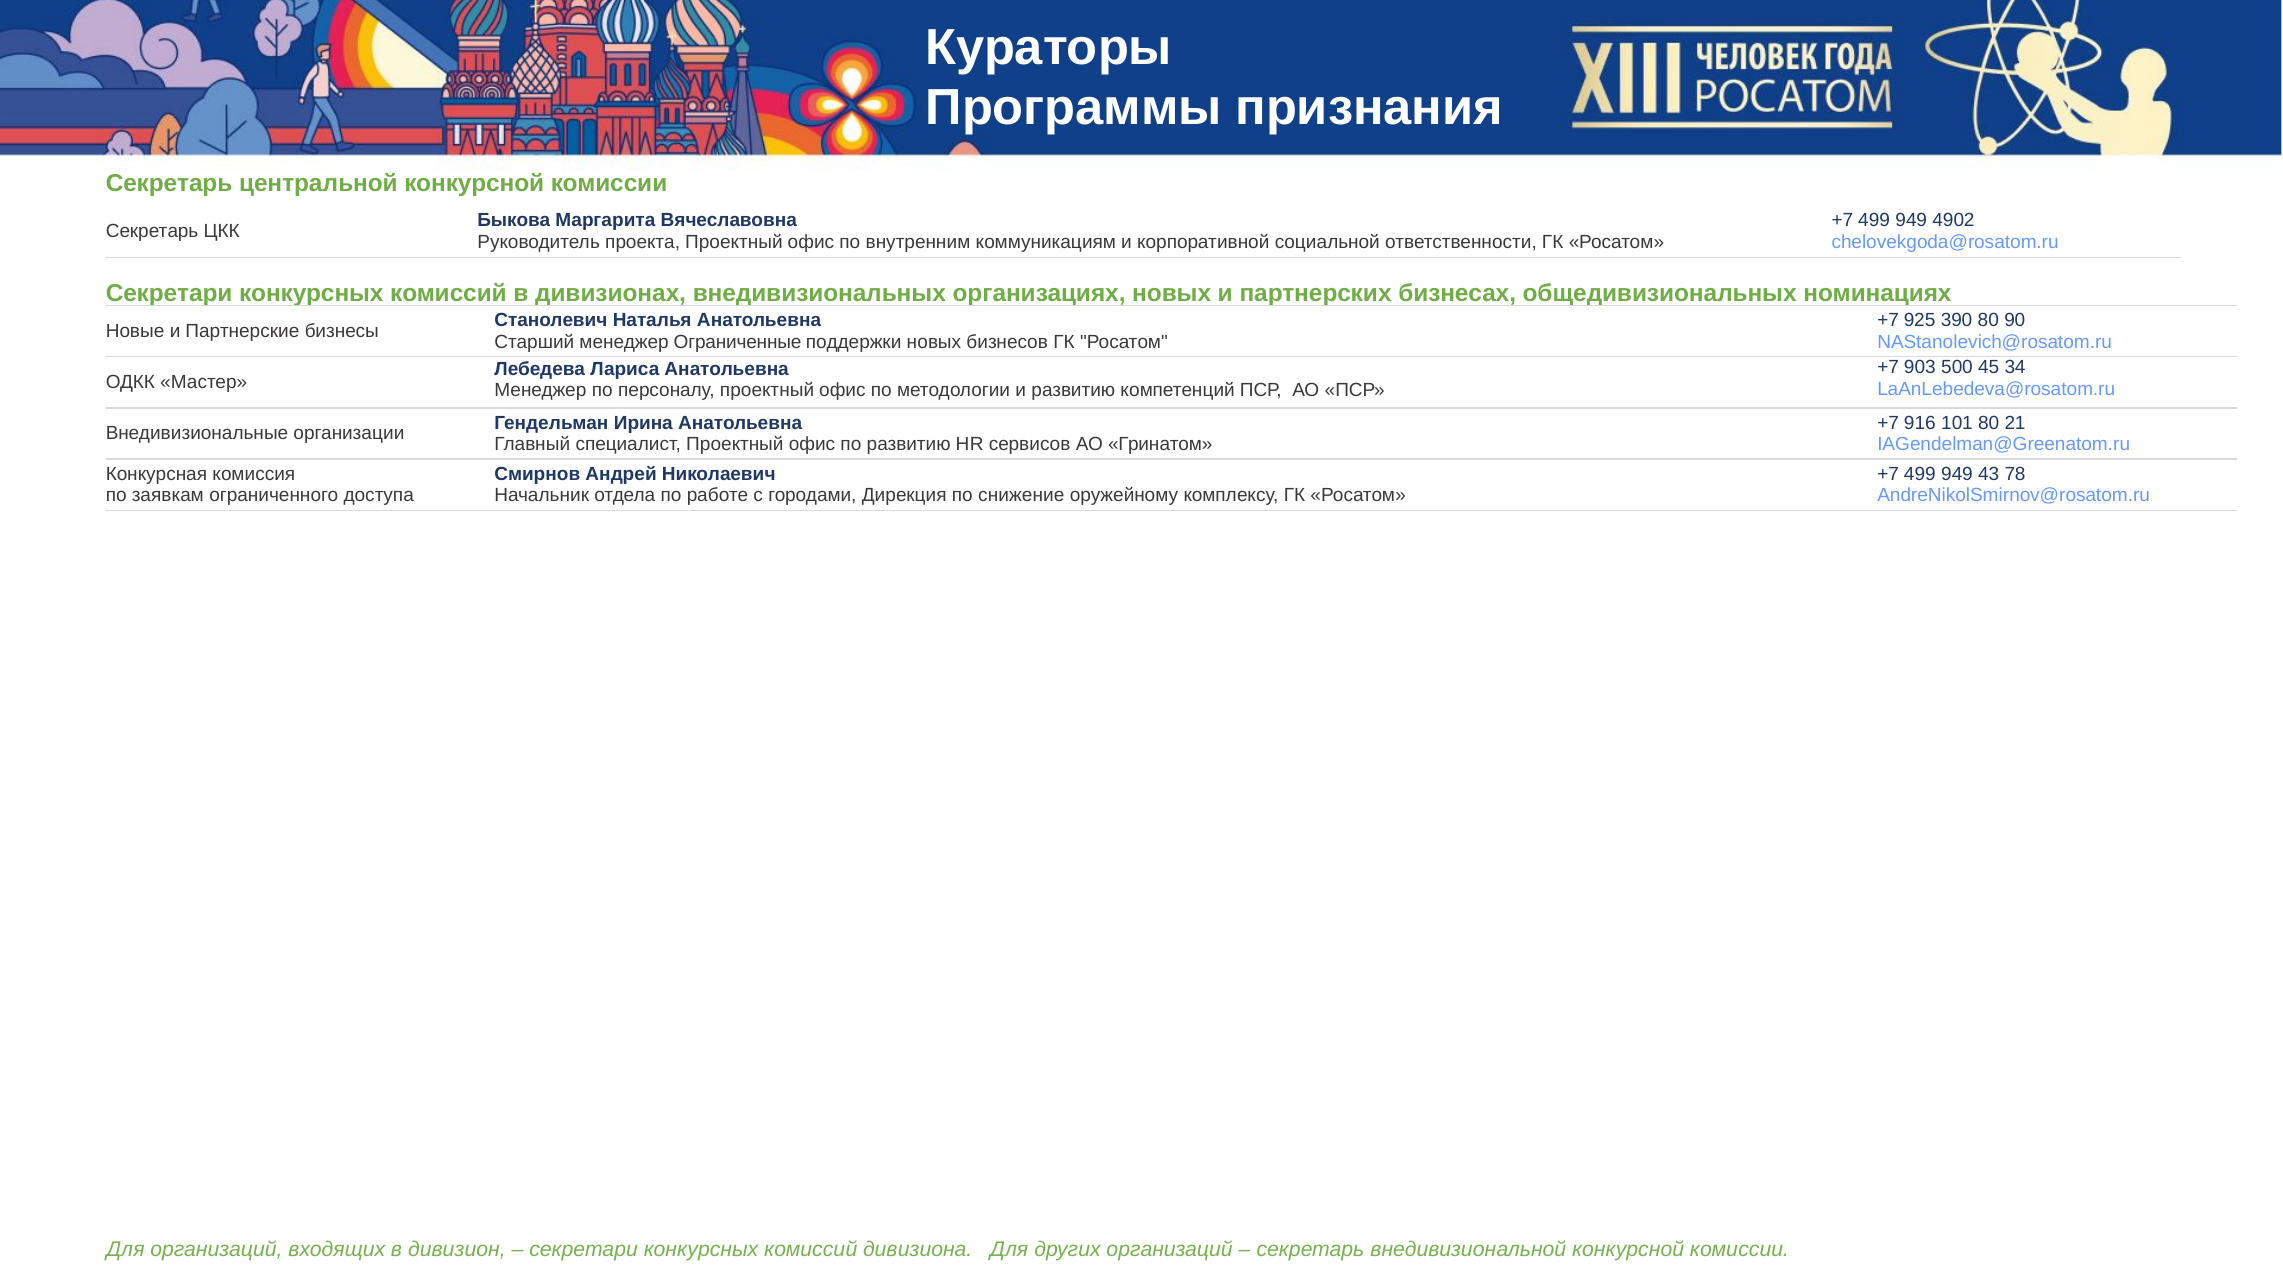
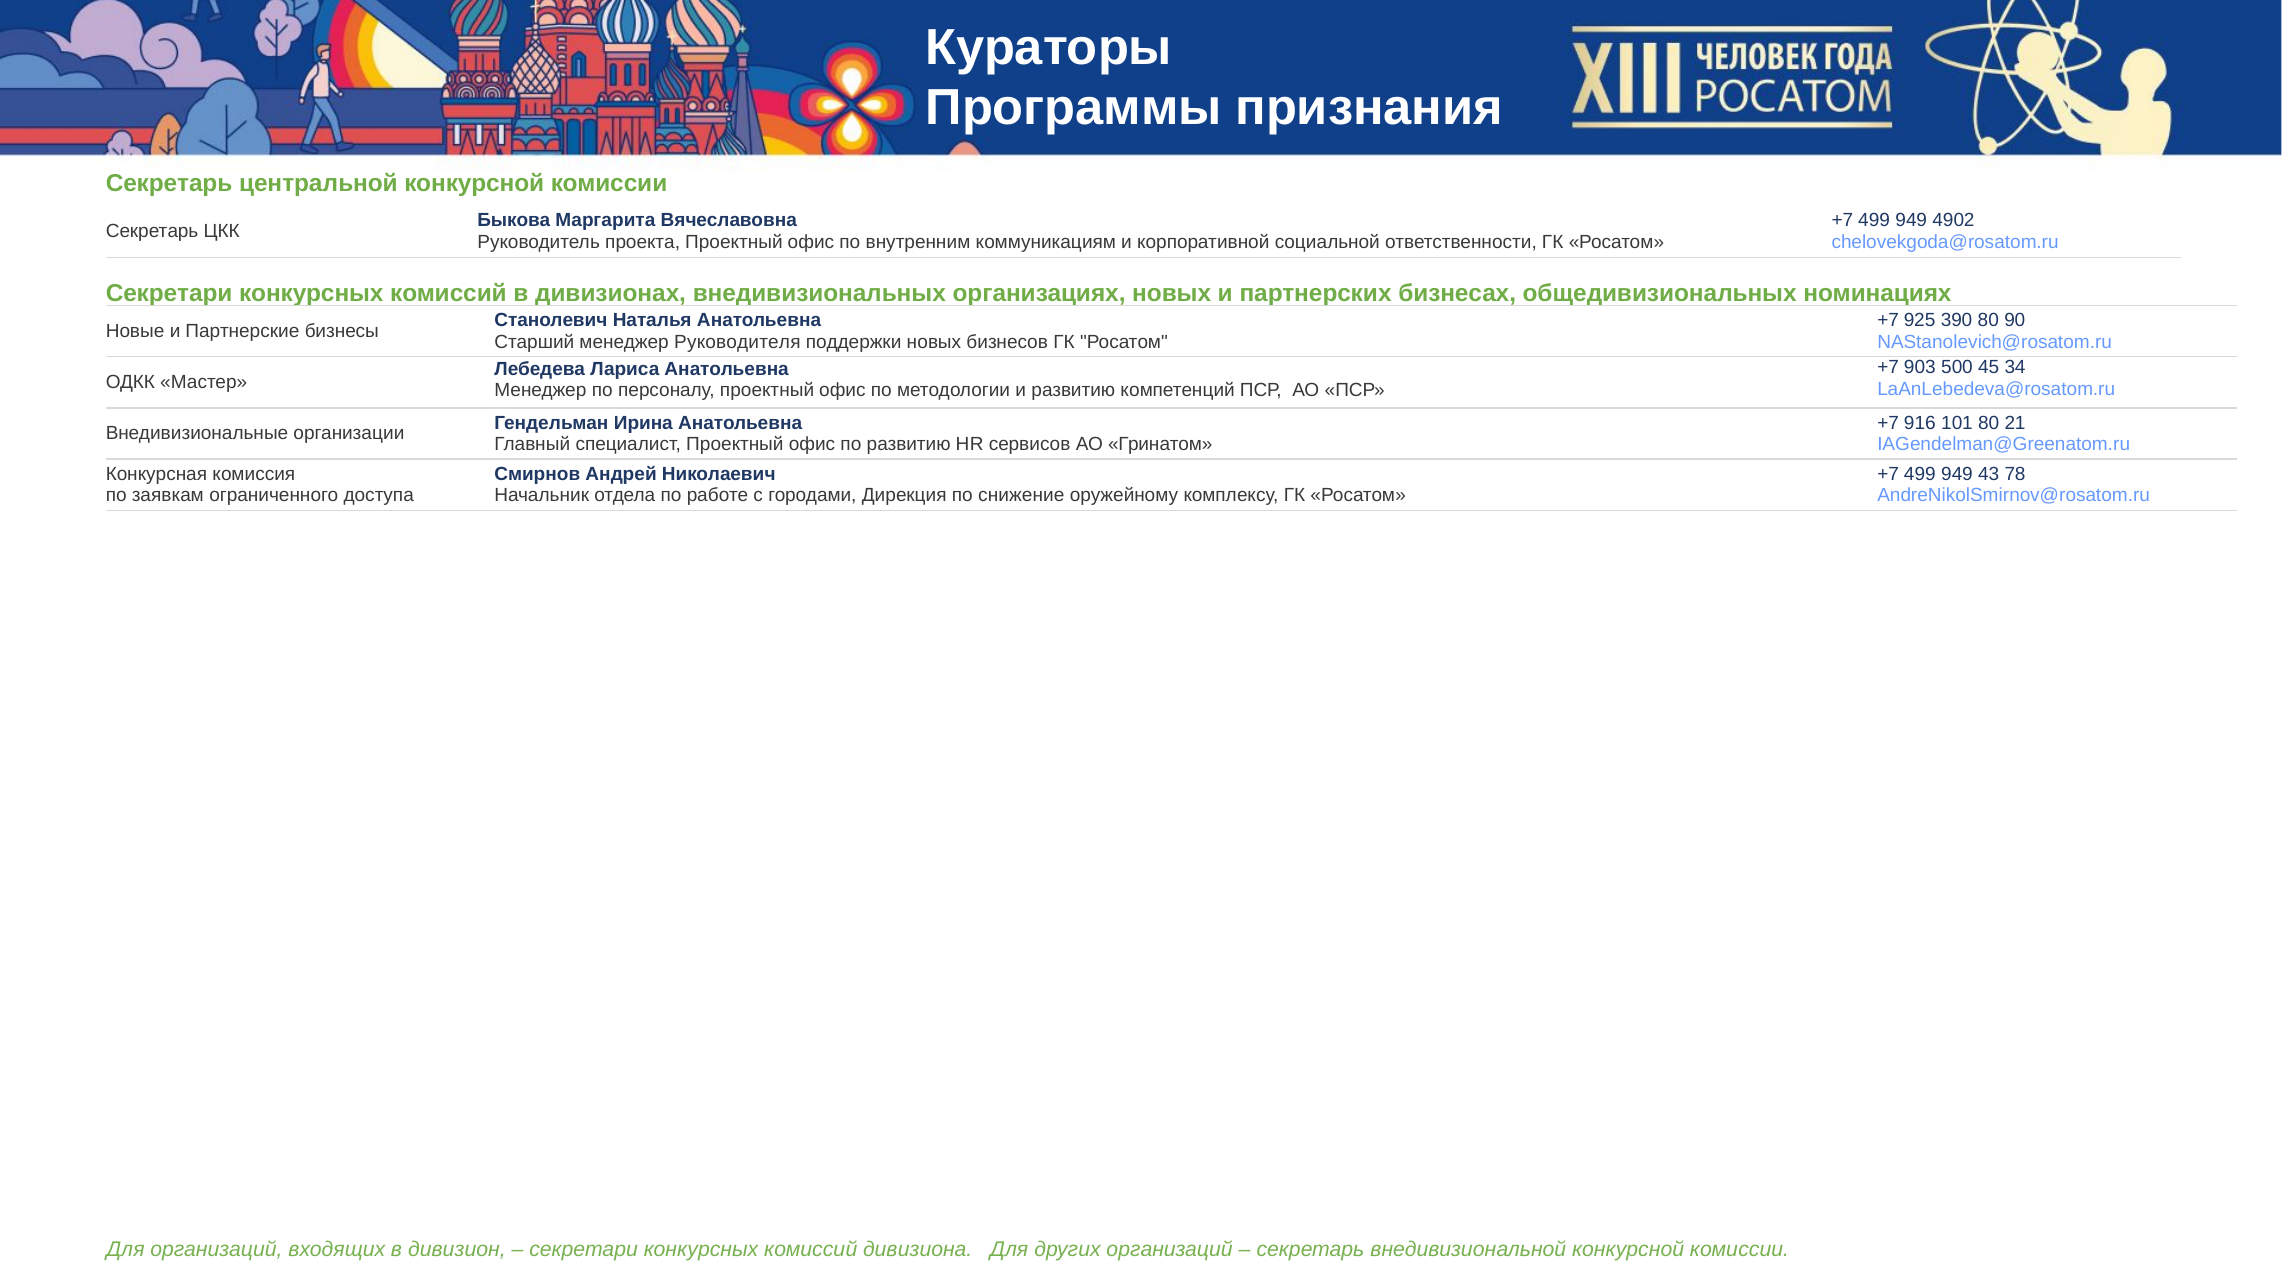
Ограниченные: Ограниченные -> Руководителя
